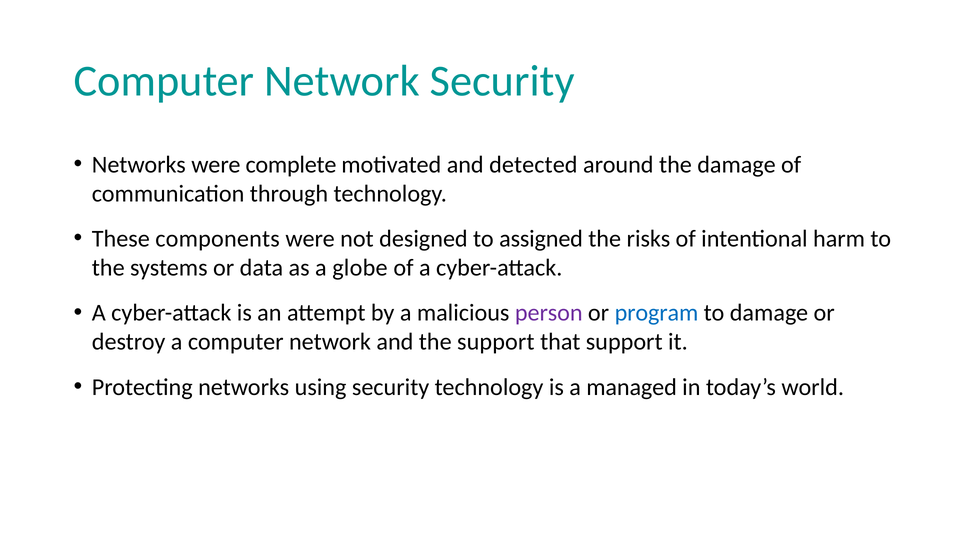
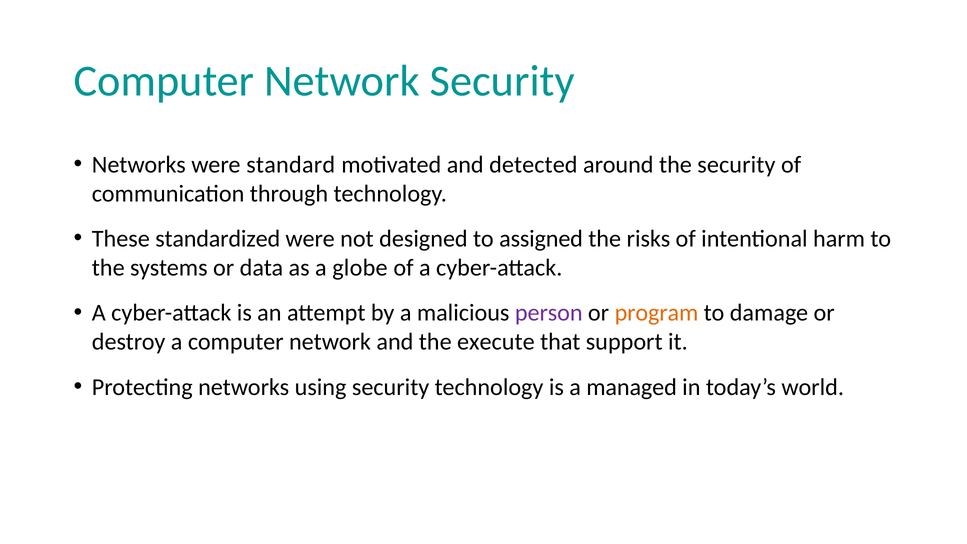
complete: complete -> standard
the damage: damage -> security
components: components -> standardized
program colour: blue -> orange
the support: support -> execute
